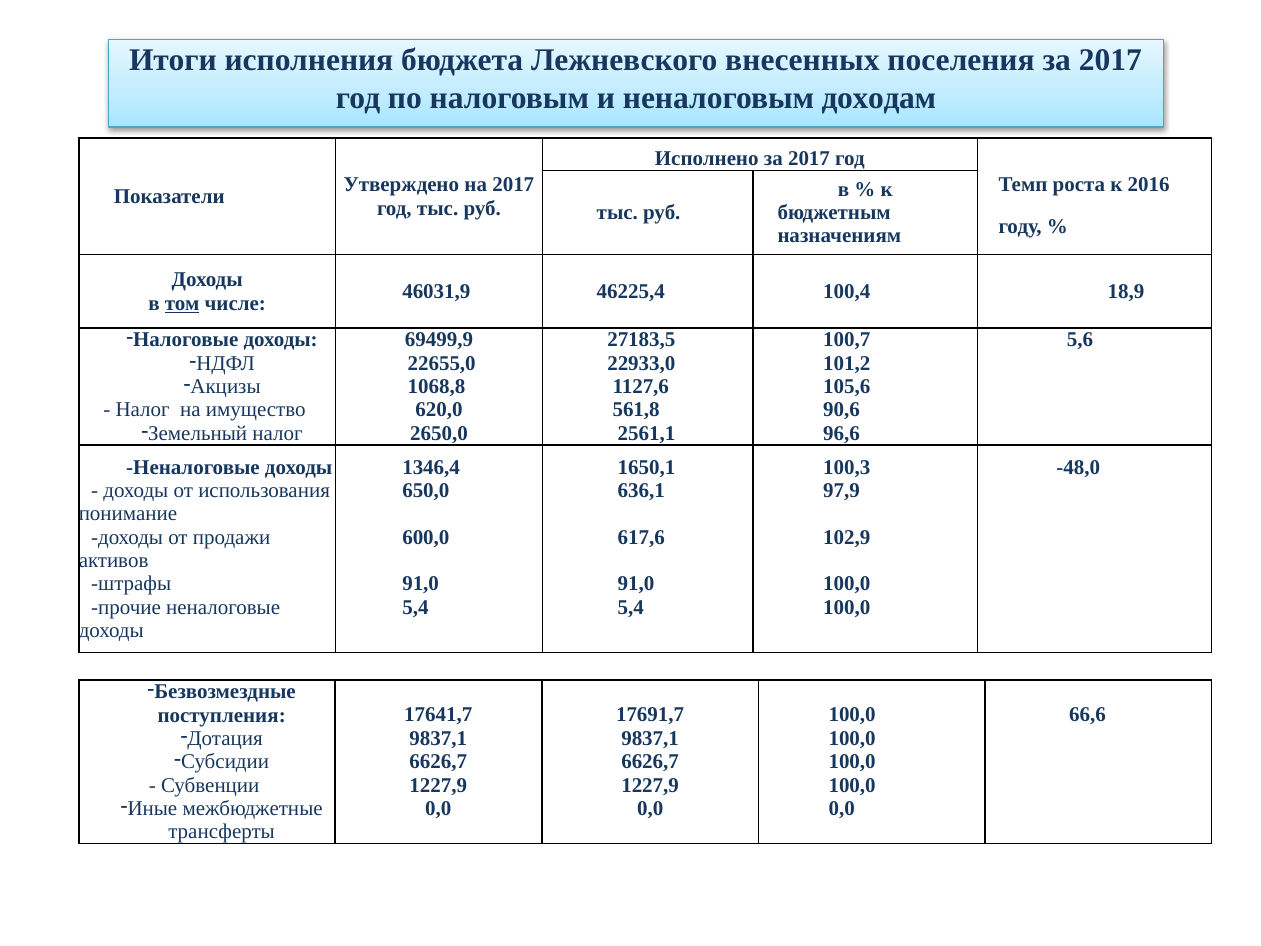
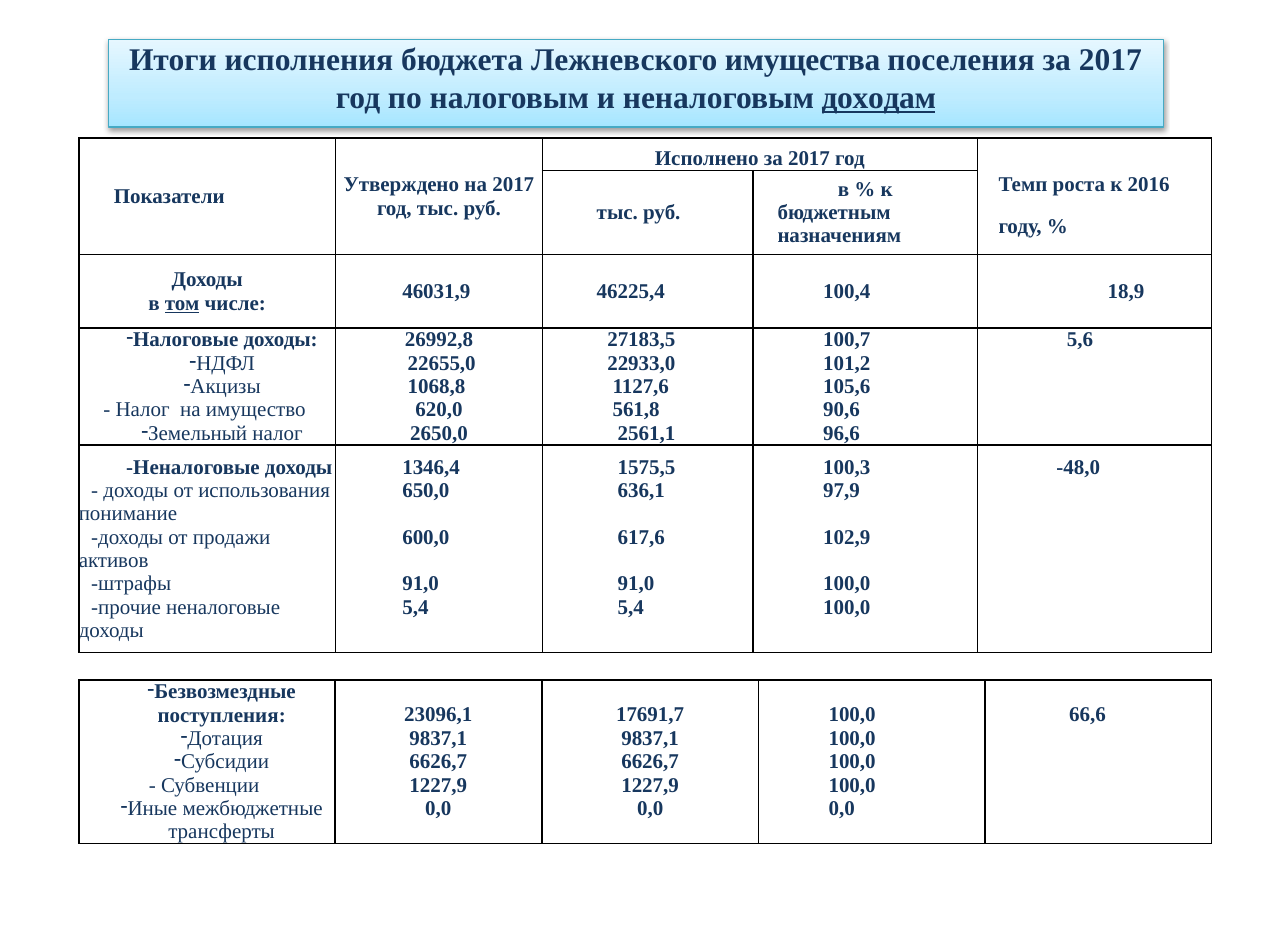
внесенных: внесенных -> имущества
доходам underline: none -> present
69499,9: 69499,9 -> 26992,8
1650,1: 1650,1 -> 1575,5
17641,7: 17641,7 -> 23096,1
